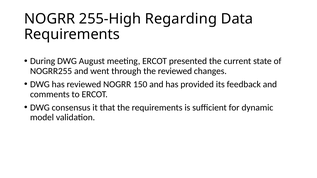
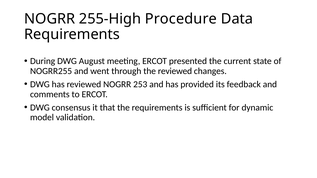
Regarding: Regarding -> Procedure
150: 150 -> 253
